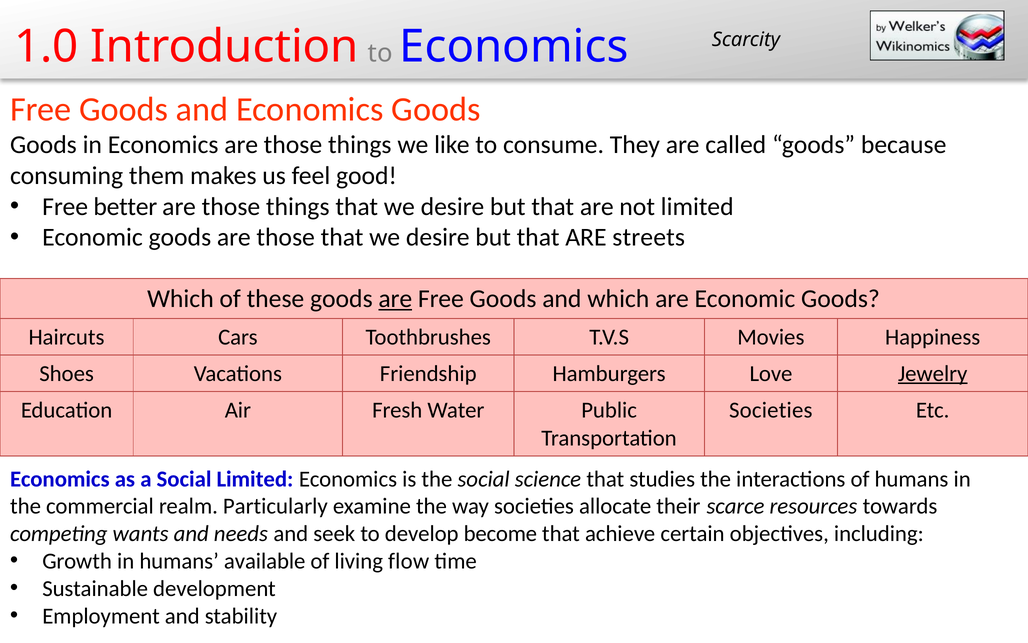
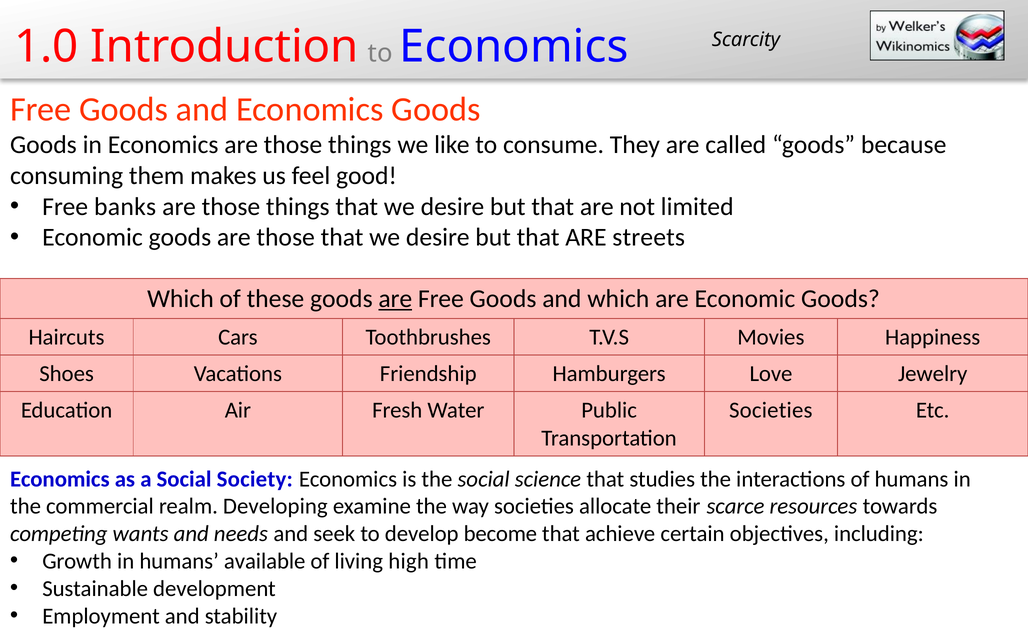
better: better -> banks
Jewelry underline: present -> none
Social Limited: Limited -> Society
Particularly: Particularly -> Developing
flow: flow -> high
